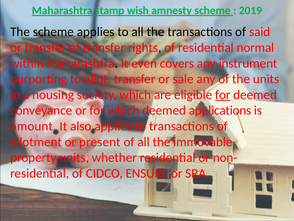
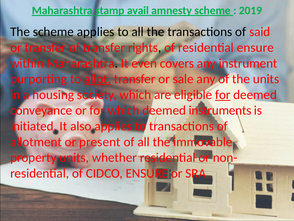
wish: wish -> avail
residential normal: normal -> ensure
allot underline: none -> present
applications: applications -> instruments
amount: amount -> initiated
